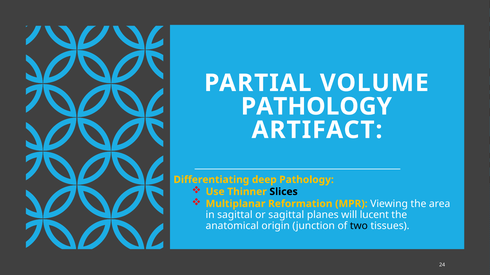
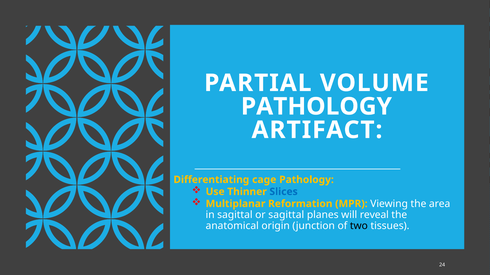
deep: deep -> cage
Slices colour: black -> blue
lucent: lucent -> reveal
